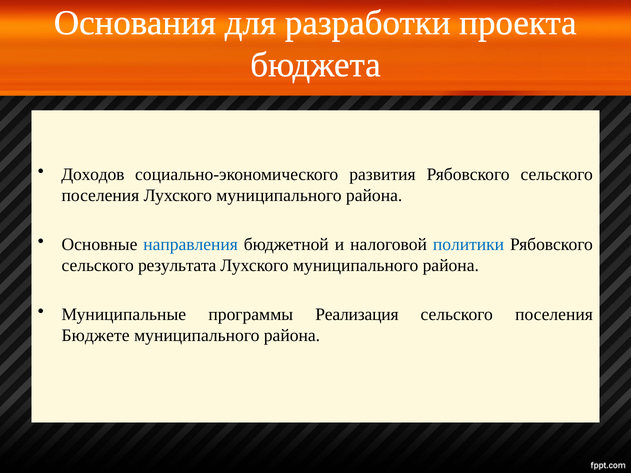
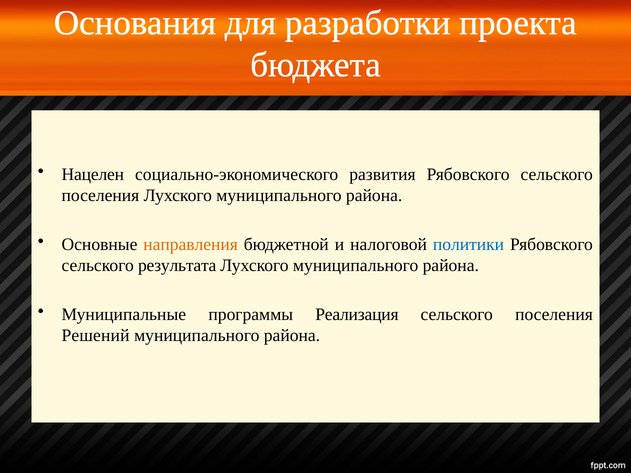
Доходов: Доходов -> Нацелен
направления colour: blue -> orange
Бюджете: Бюджете -> Решений
